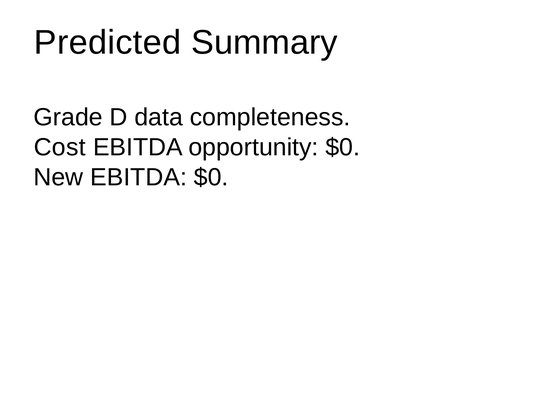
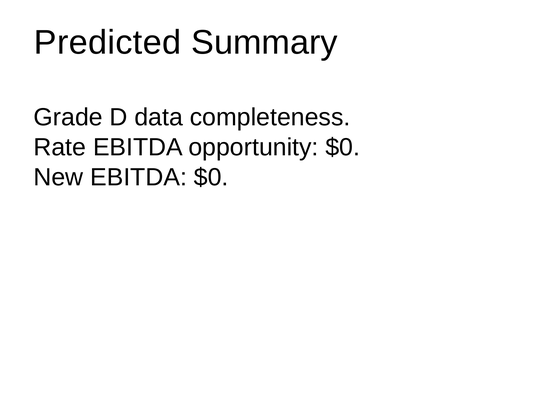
Cost: Cost -> Rate
